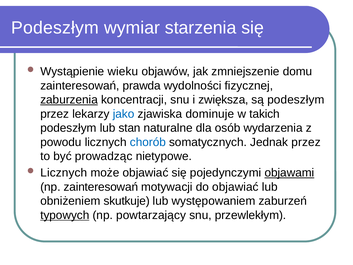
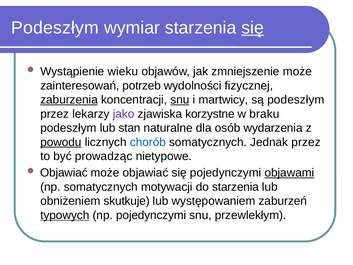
się at (253, 28) underline: none -> present
zmniejszenie domu: domu -> może
prawda: prawda -> potrzeb
snu at (180, 100) underline: none -> present
zwiększa: zwiększa -> martwicy
jako colour: blue -> purple
dominuje: dominuje -> korzystne
takich: takich -> braku
powodu underline: none -> present
Licznych at (64, 173): Licznych -> Objawiać
np zainteresowań: zainteresowań -> somatycznych
do objawiać: objawiać -> starzenia
np powtarzający: powtarzający -> pojedynczymi
